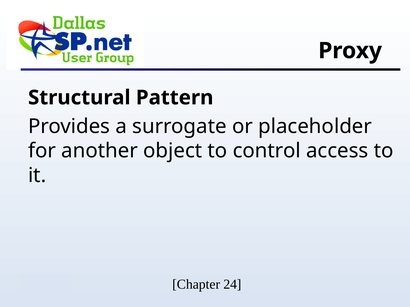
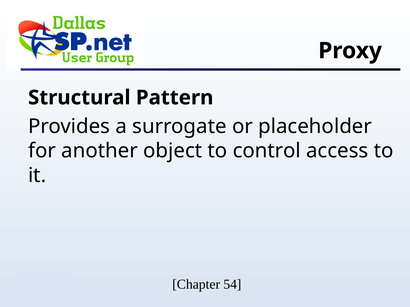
24: 24 -> 54
